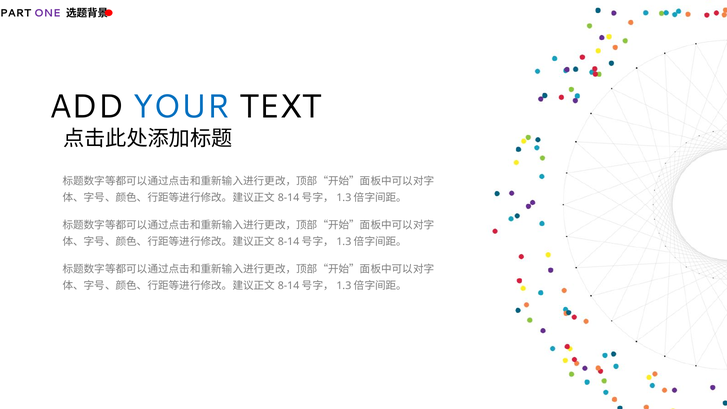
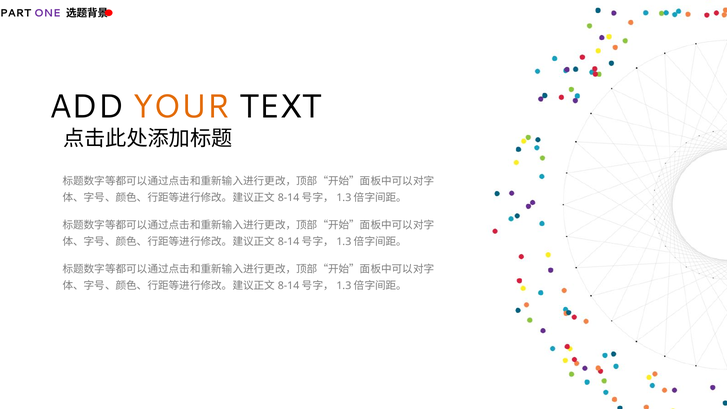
YOUR colour: blue -> orange
